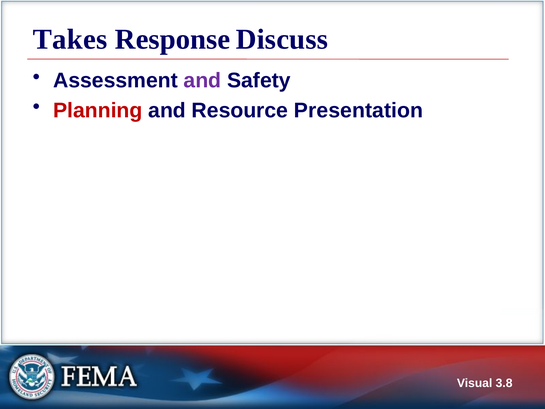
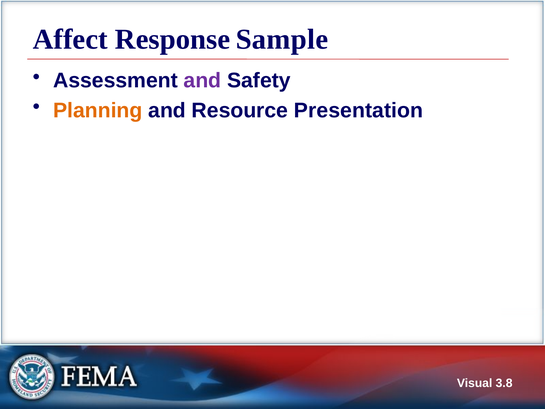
Takes: Takes -> Affect
Discuss: Discuss -> Sample
Planning colour: red -> orange
